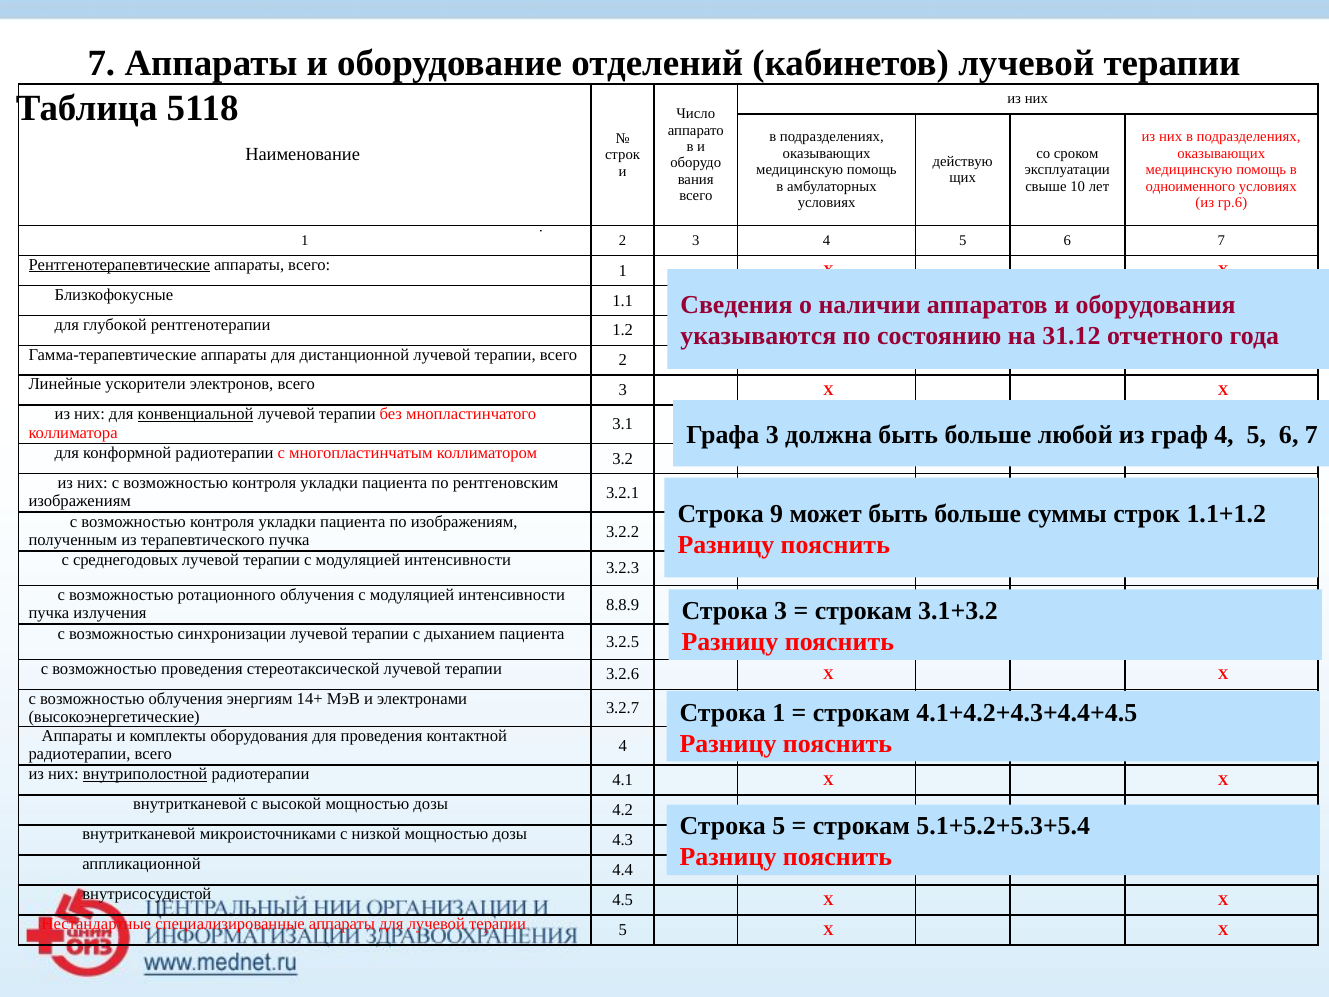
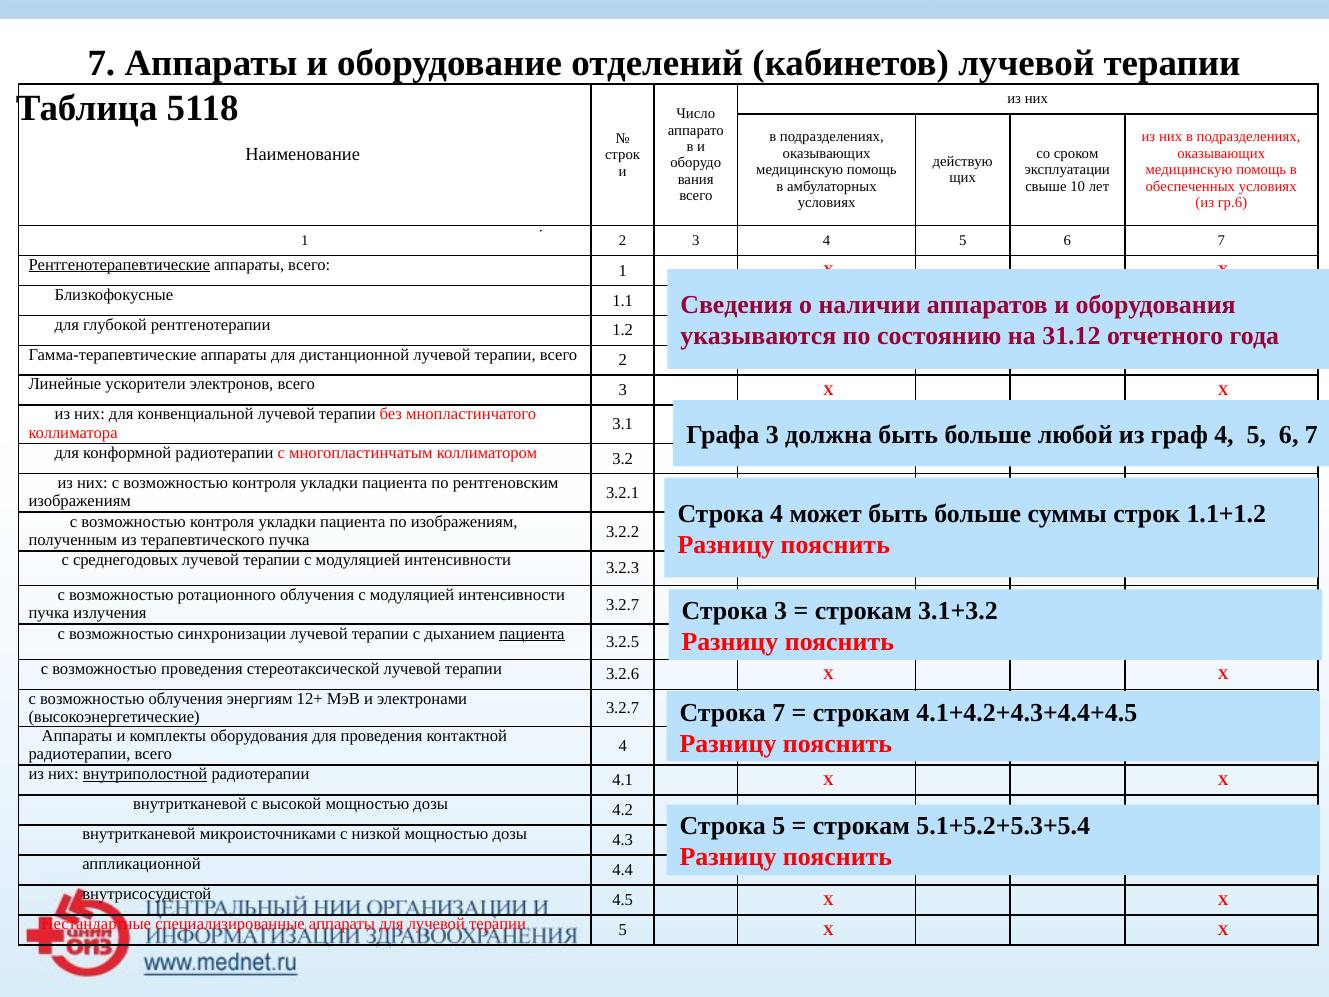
одноименного: одноименного -> обеспеченных
конвенциальной underline: present -> none
Строка 9: 9 -> 4
8.8.9 at (623, 605): 8.8.9 -> 3.2.7
пациента at (532, 633) underline: none -> present
14+: 14+ -> 12+
Строка 1: 1 -> 7
